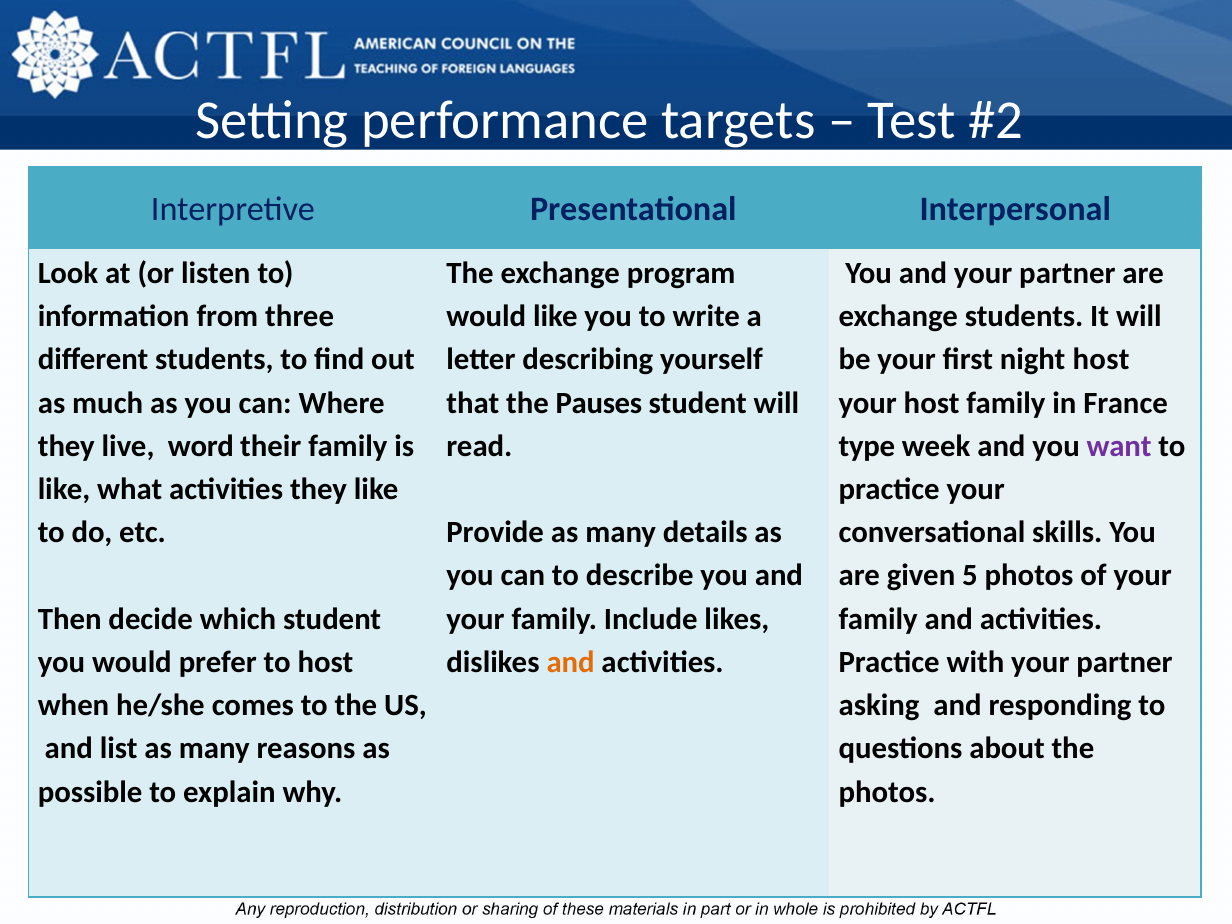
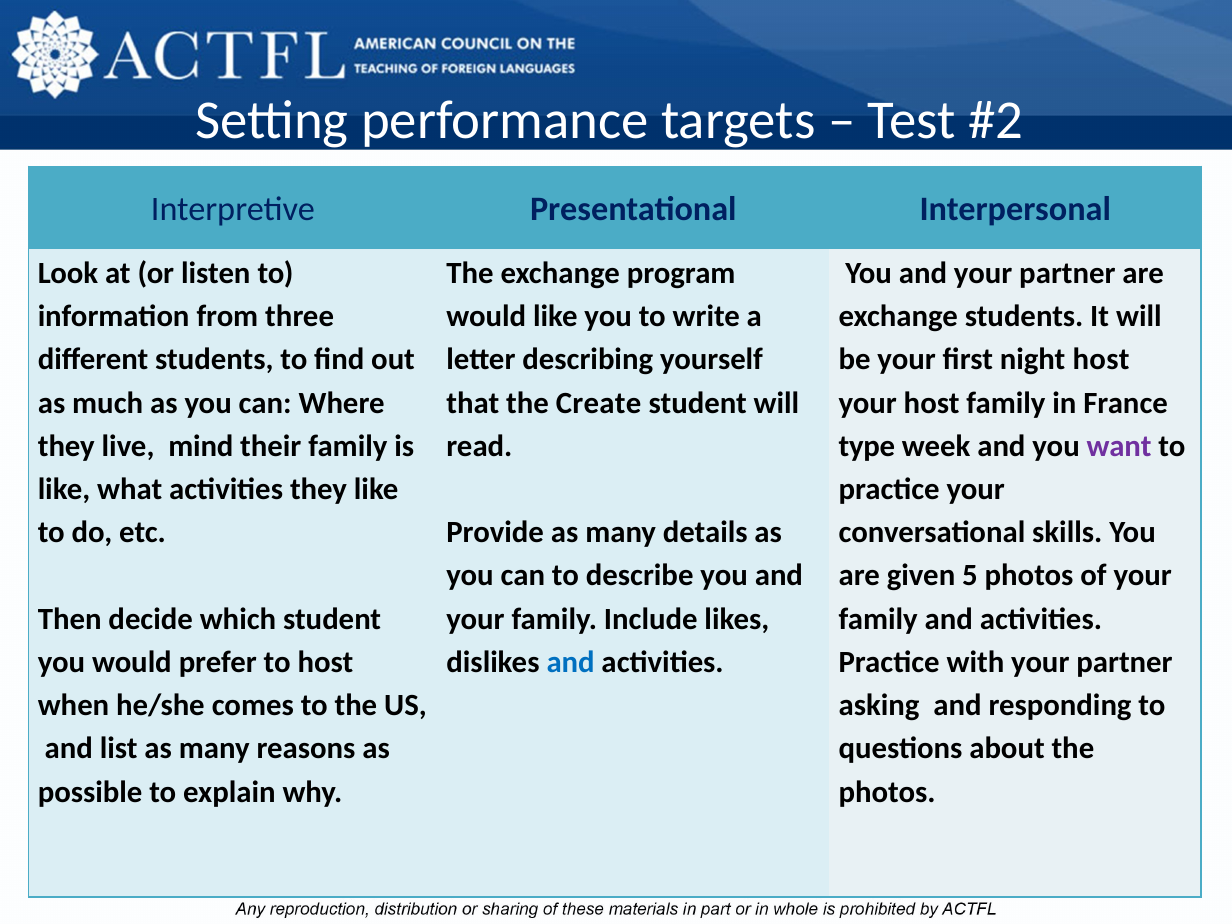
Pauses: Pauses -> Create
word: word -> mind
and at (571, 662) colour: orange -> blue
